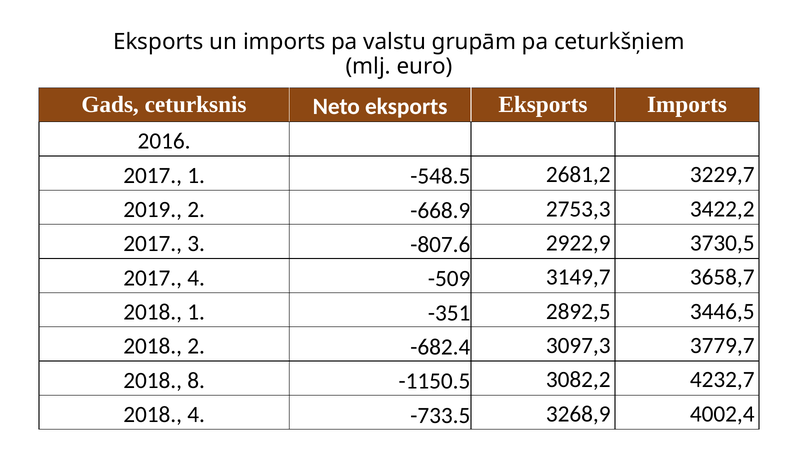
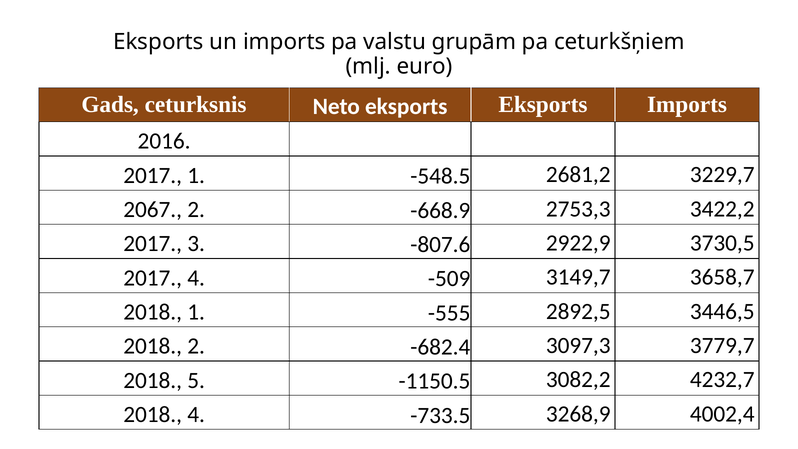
2019: 2019 -> 2067
-351: -351 -> -555
8: 8 -> 5
